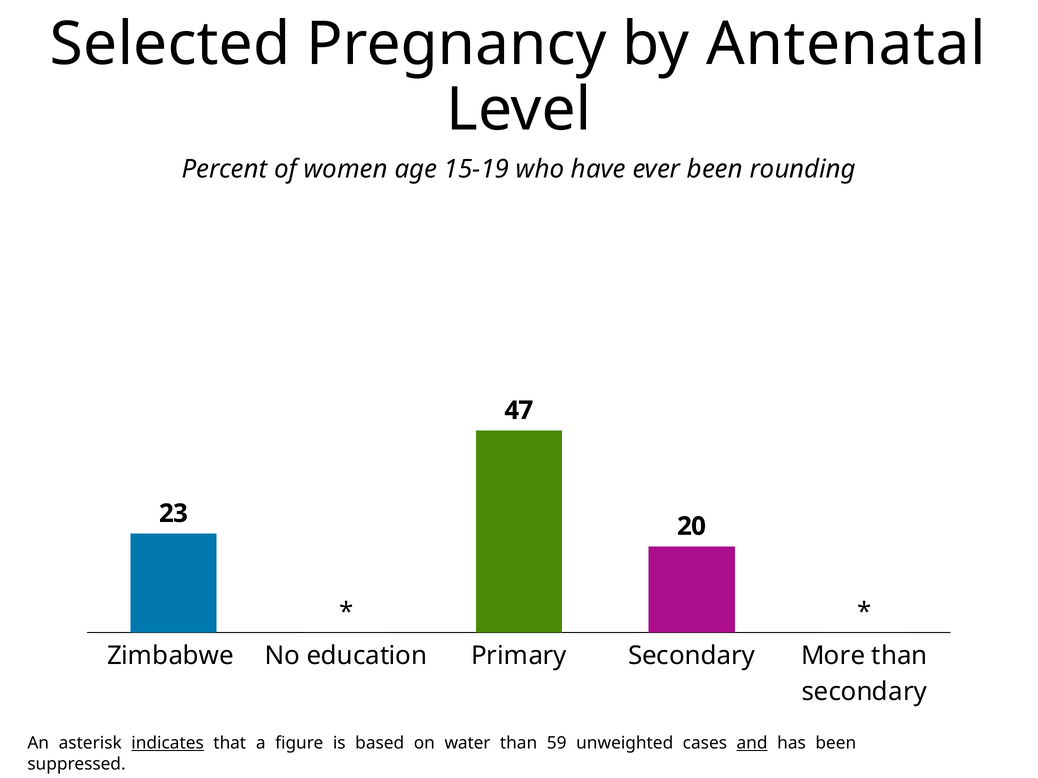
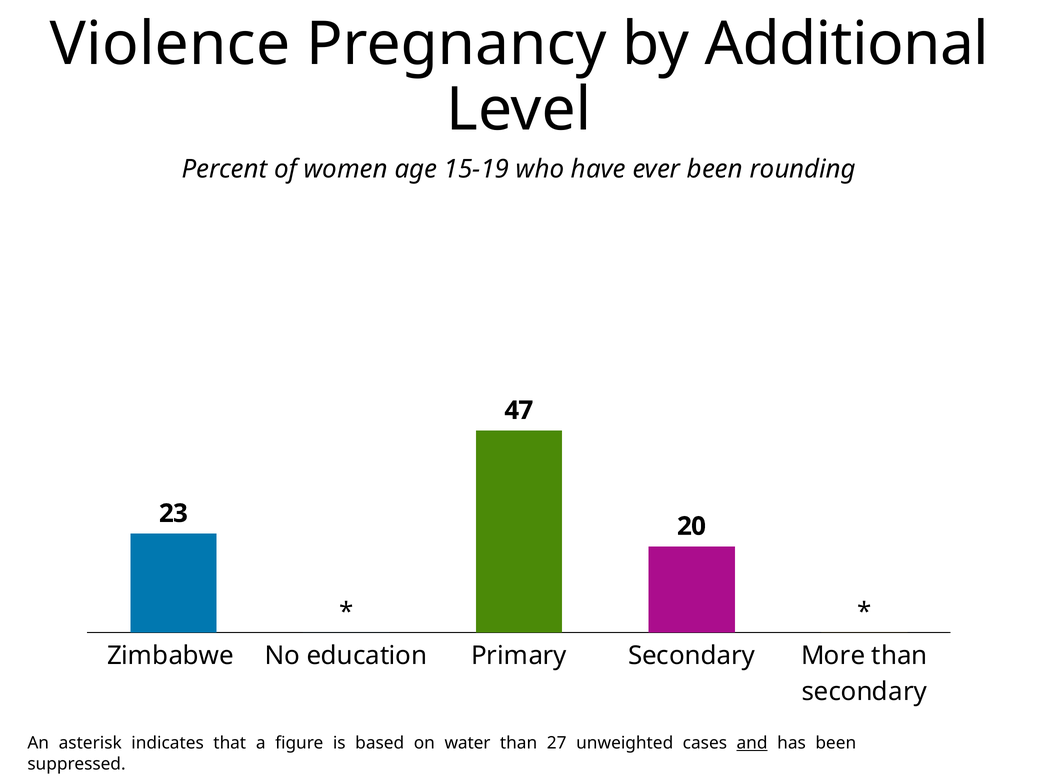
Selected: Selected -> Violence
Antenatal: Antenatal -> Additional
indicates underline: present -> none
59: 59 -> 27
